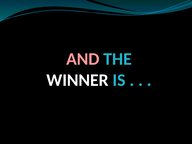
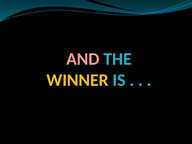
WINNER colour: white -> yellow
